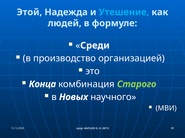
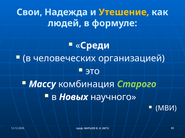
Этой: Этой -> Свои
Утешение colour: light blue -> yellow
производство: производство -> человеческих
Конца: Конца -> Массу
